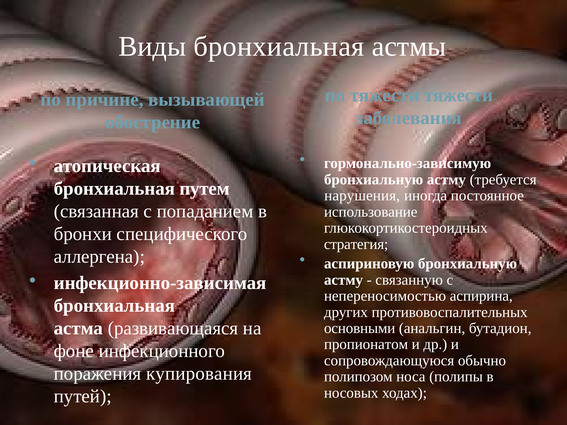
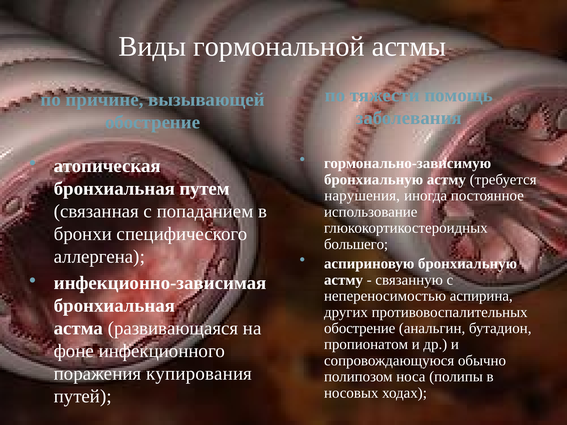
Виды бронхиальная: бронхиальная -> гормональной
тяжести тяжести: тяжести -> помощь
стратегия: стратегия -> большего
основными at (360, 328): основными -> обострение
